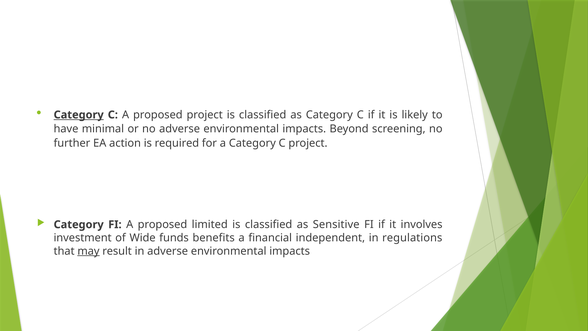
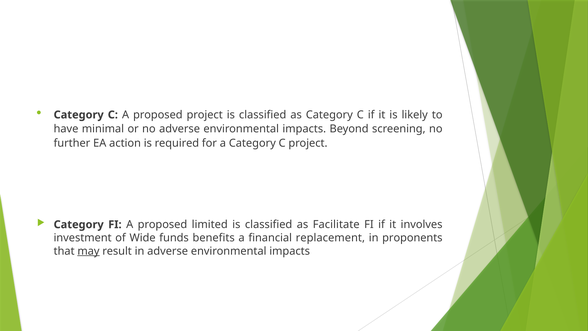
Category at (79, 115) underline: present -> none
Sensitive: Sensitive -> Facilitate
independent: independent -> replacement
regulations: regulations -> proponents
